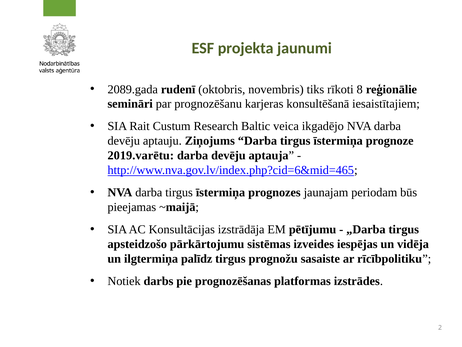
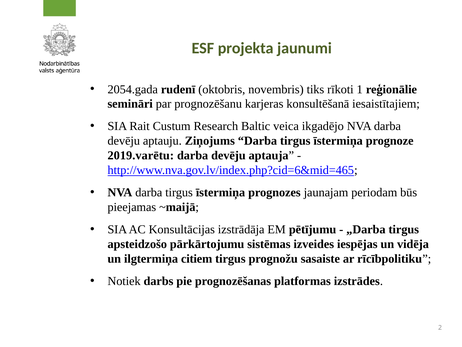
2089.gada: 2089.gada -> 2054.gada
8: 8 -> 1
palīdz: palīdz -> citiem
